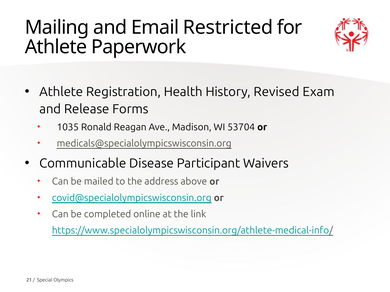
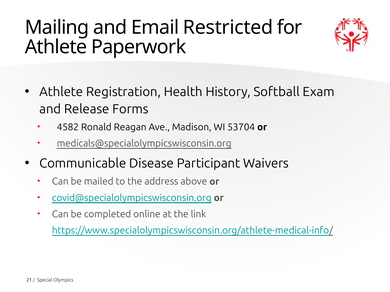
Revised: Revised -> Softball
1035: 1035 -> 4582
